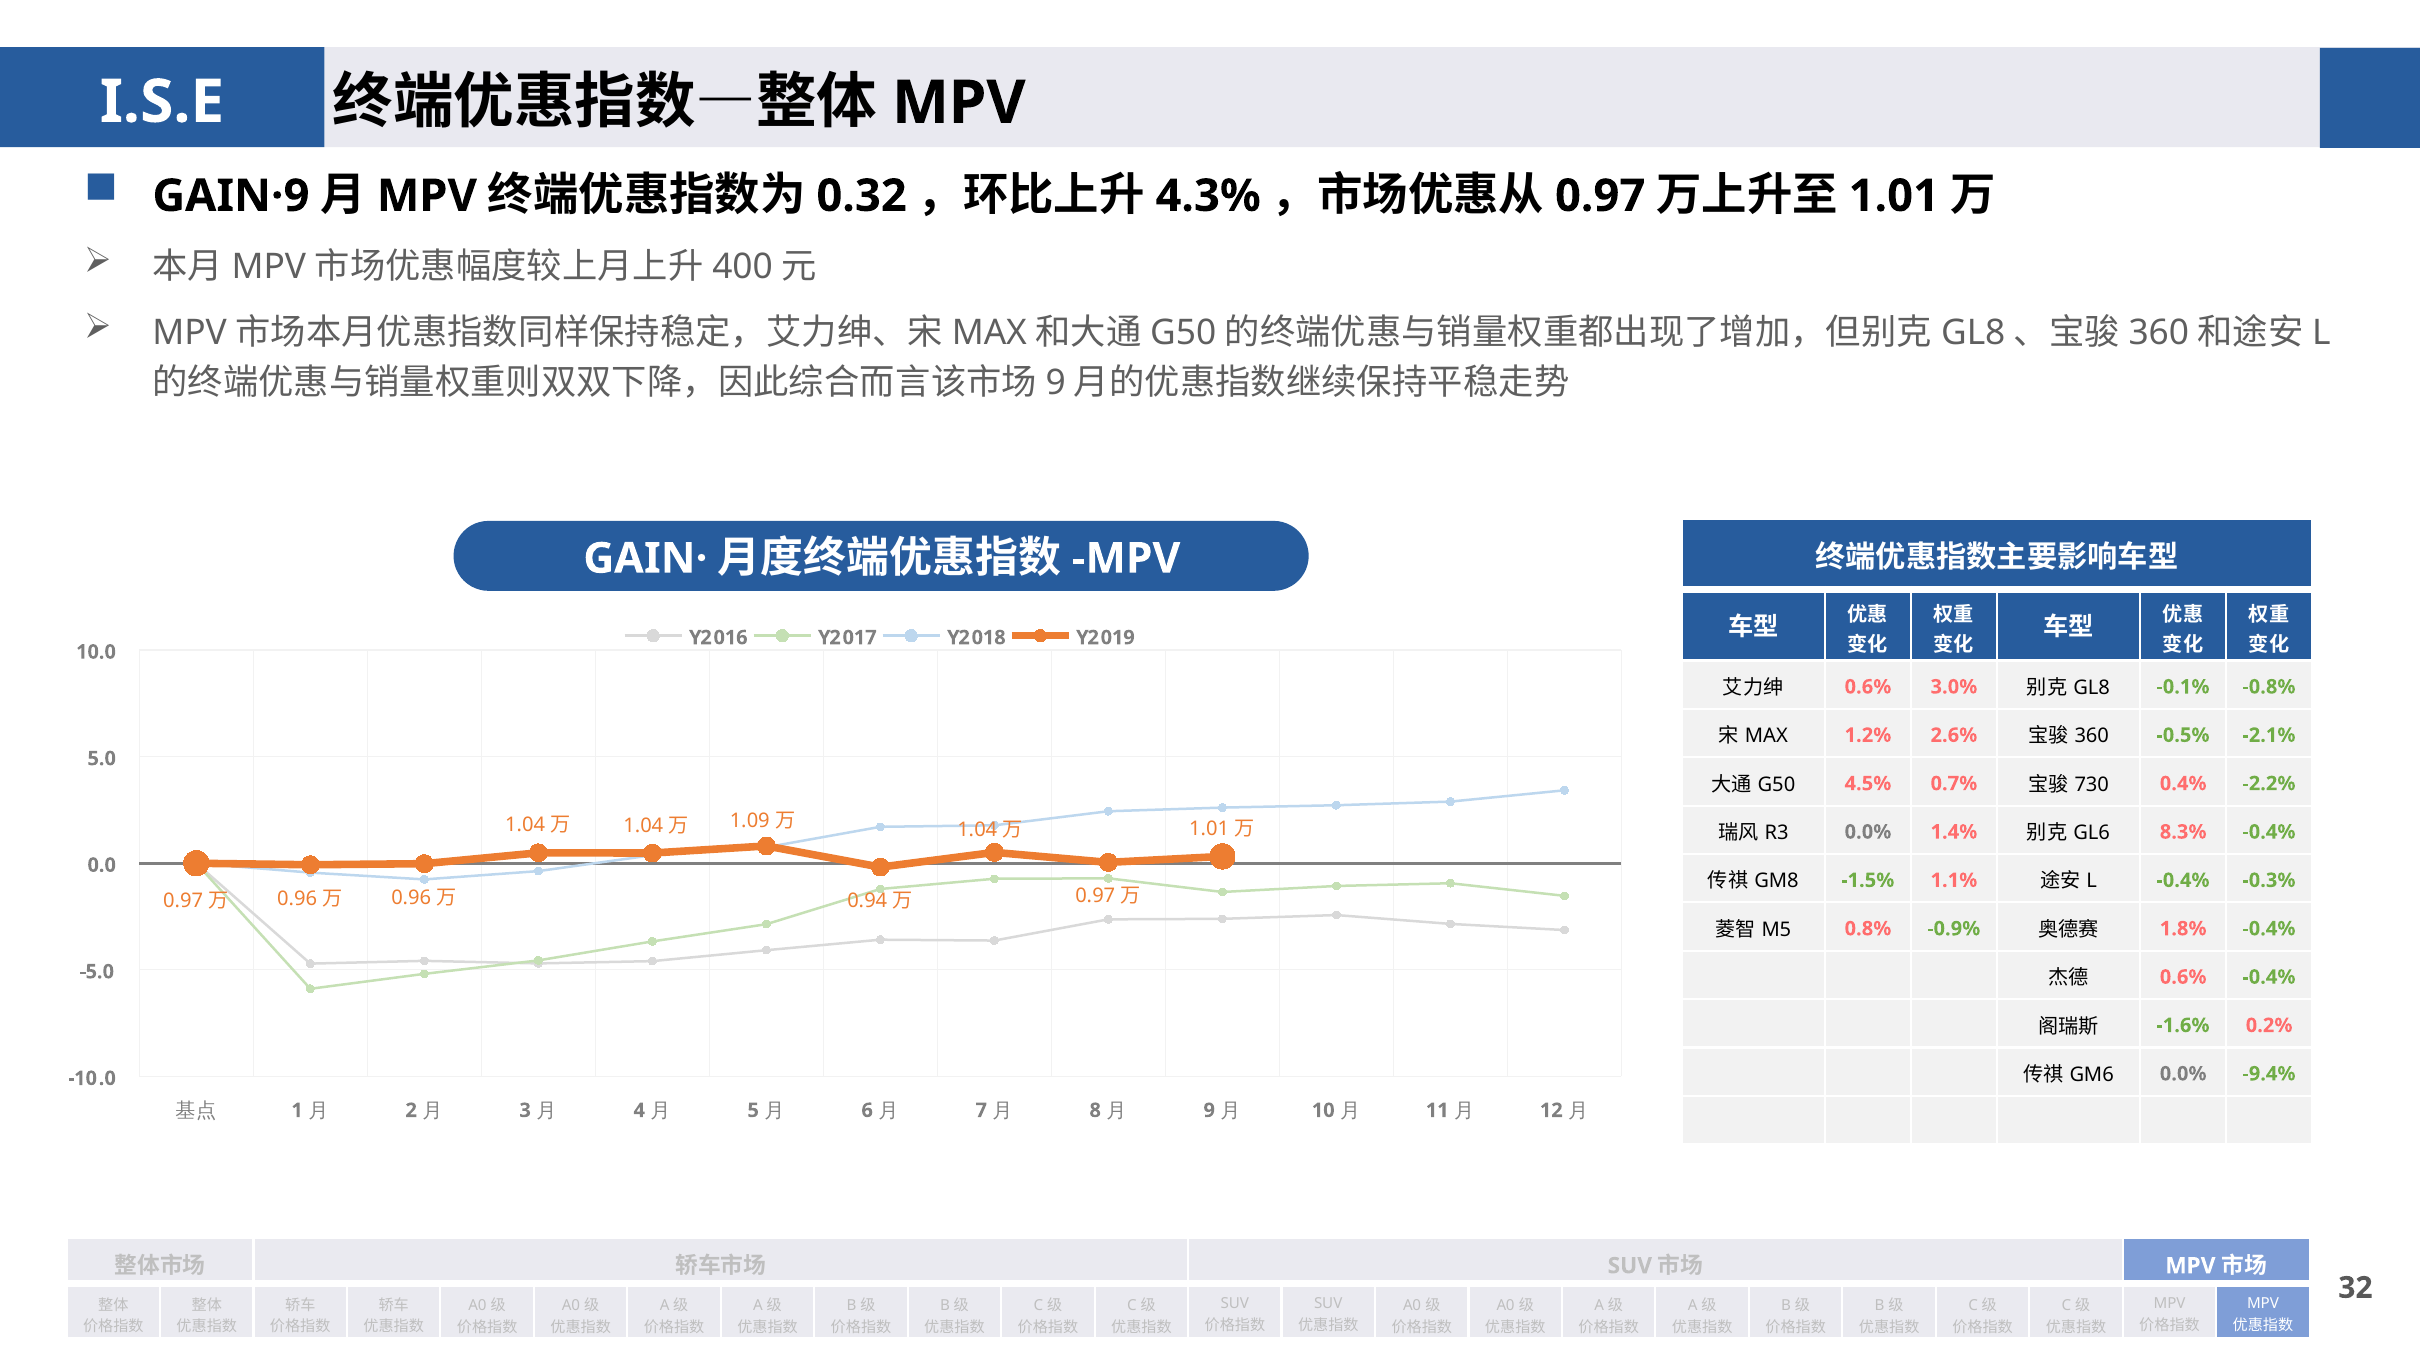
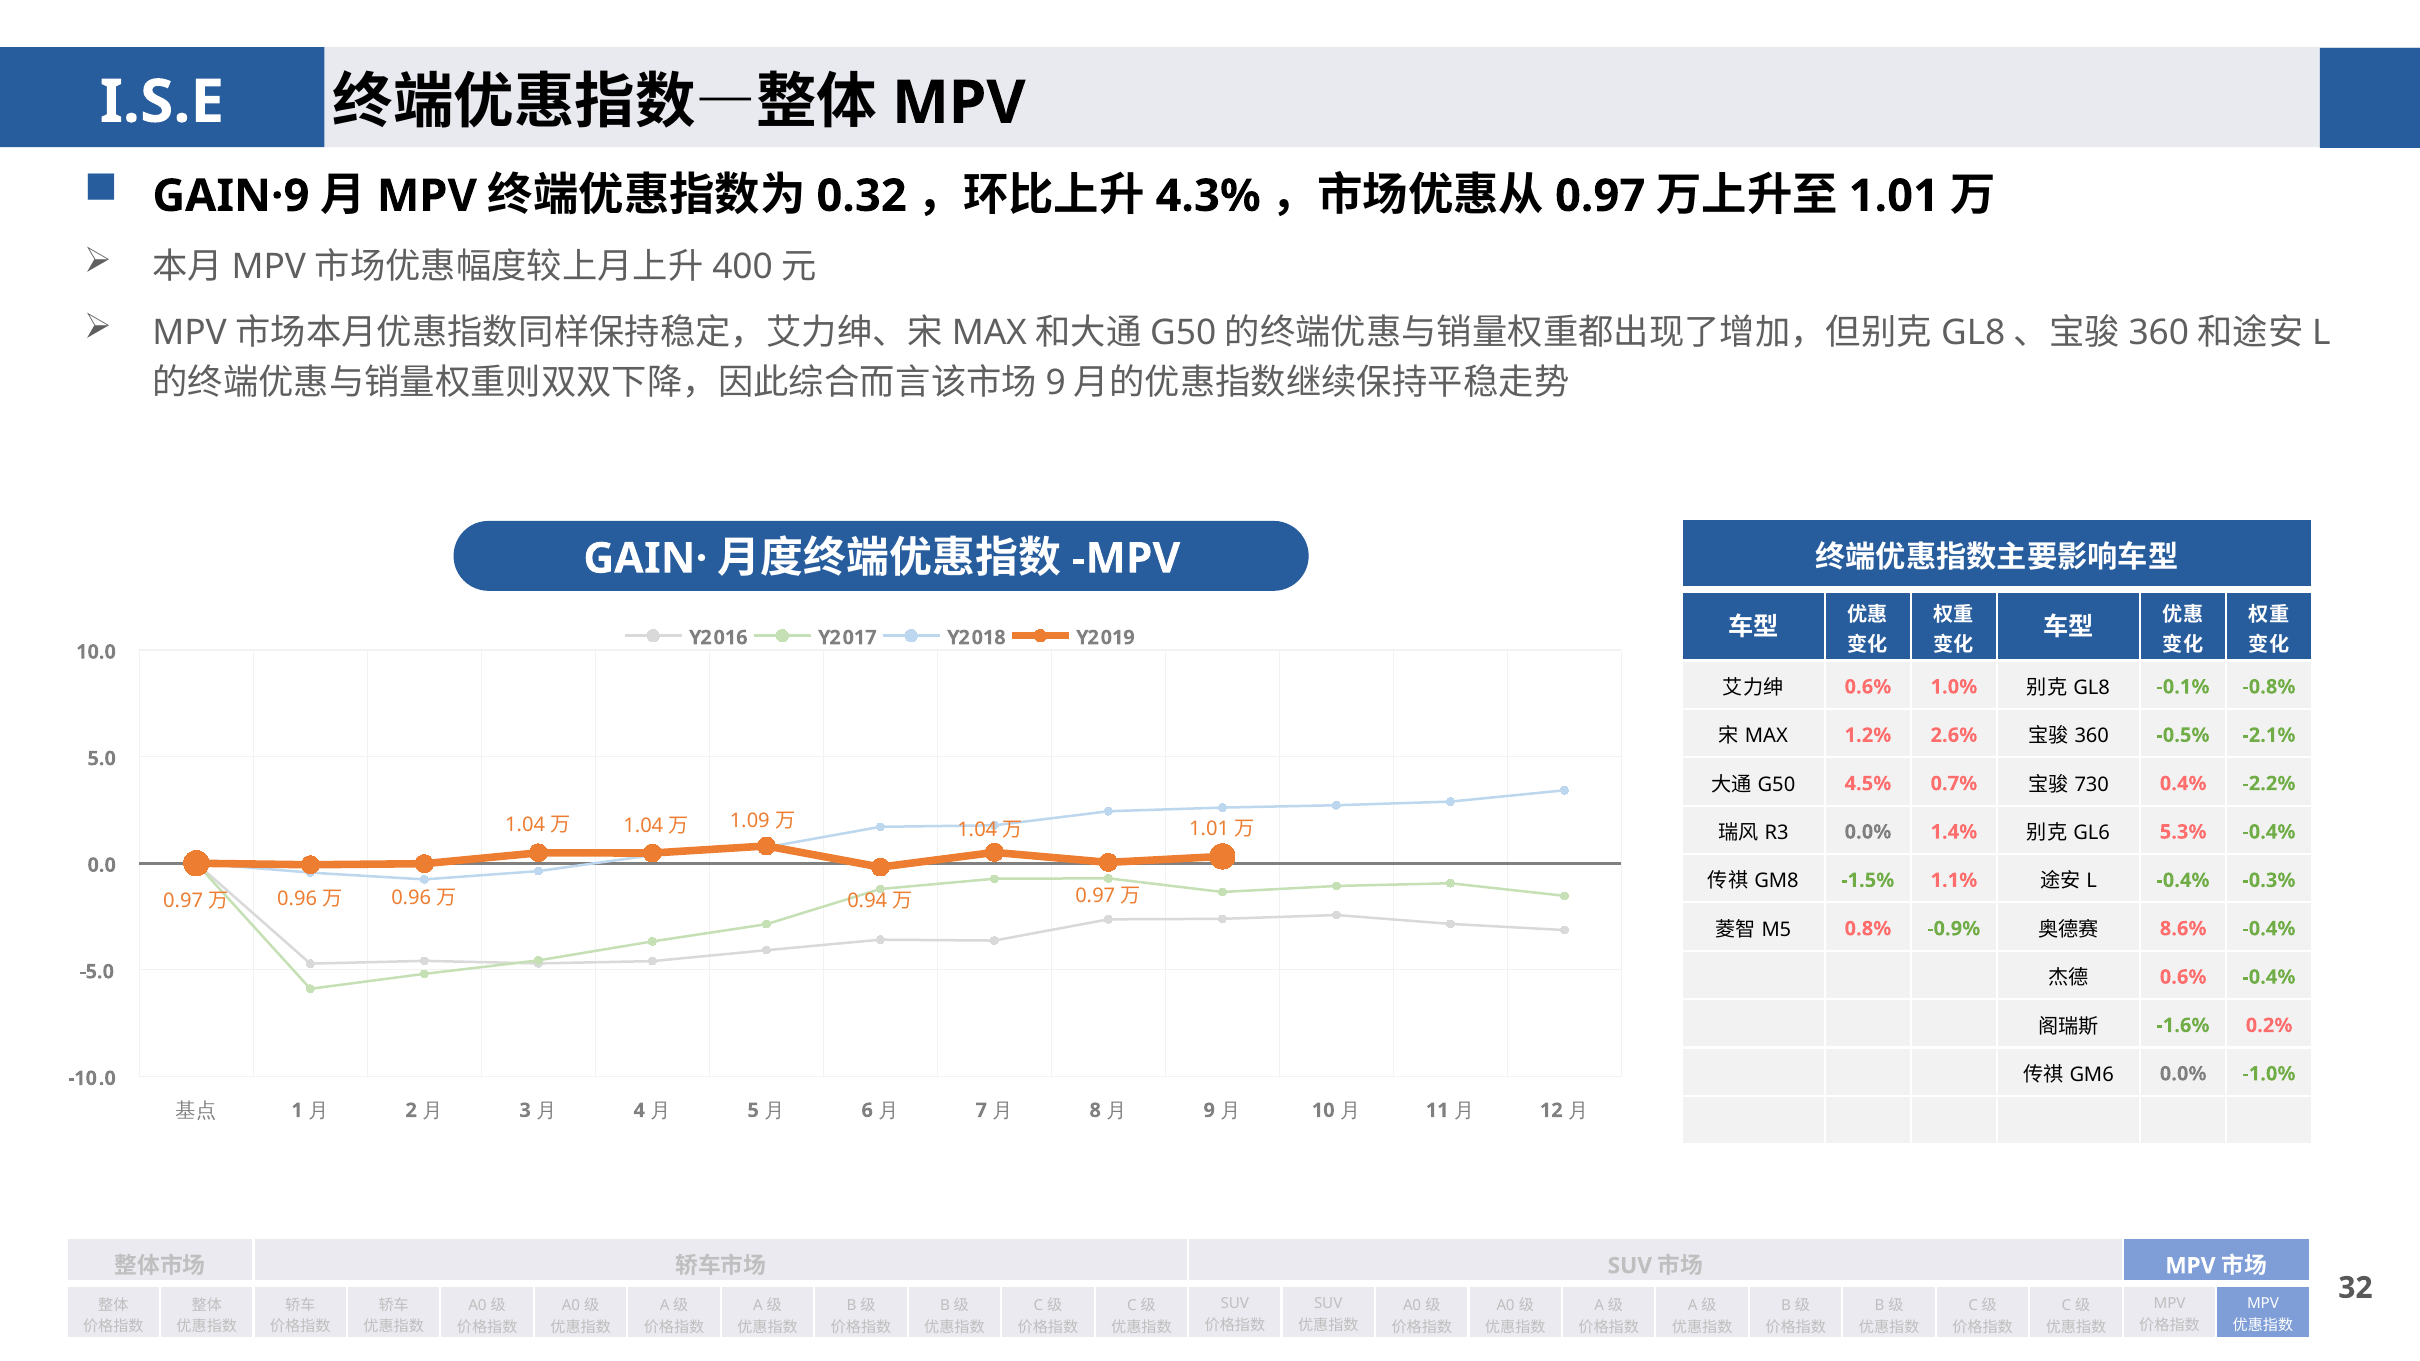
3.0%: 3.0% -> 1.0%
8.3%: 8.3% -> 5.3%
1.8%: 1.8% -> 8.6%
-9.4%: -9.4% -> -1.0%
